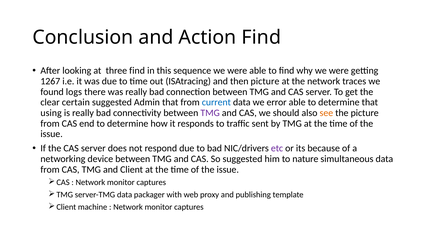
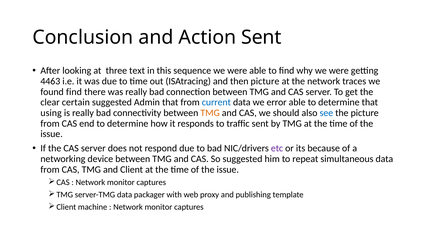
Action Find: Find -> Sent
three find: find -> text
1267: 1267 -> 4463
found logs: logs -> find
TMG at (210, 113) colour: purple -> orange
see colour: orange -> blue
nature: nature -> repeat
